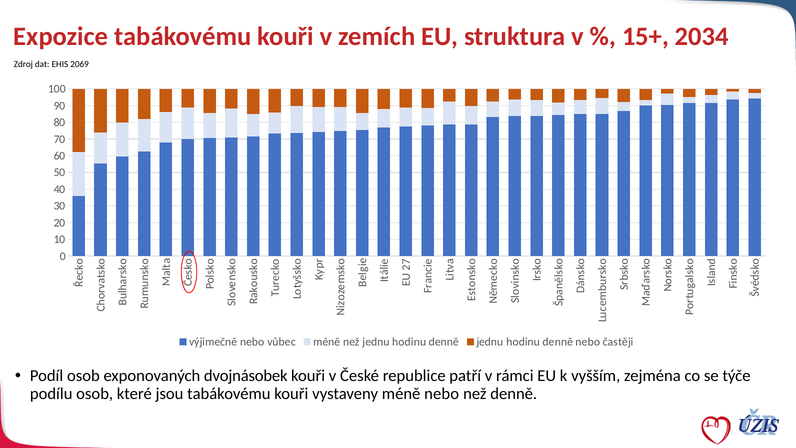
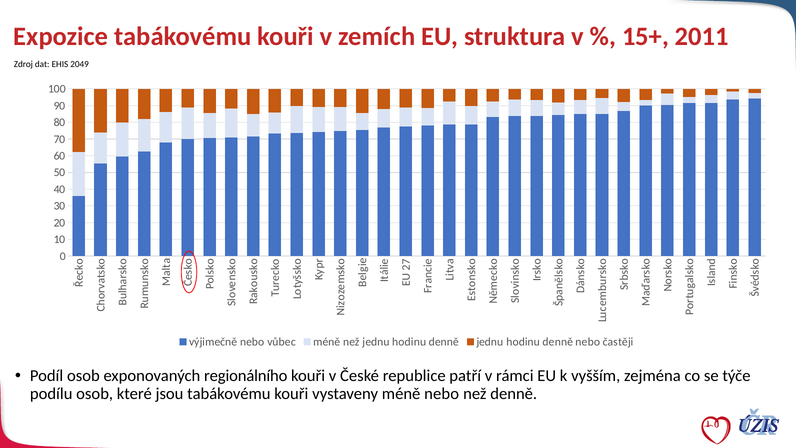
2034: 2034 -> 2011
2069: 2069 -> 2049
dvojnásobek: dvojnásobek -> regionálního
